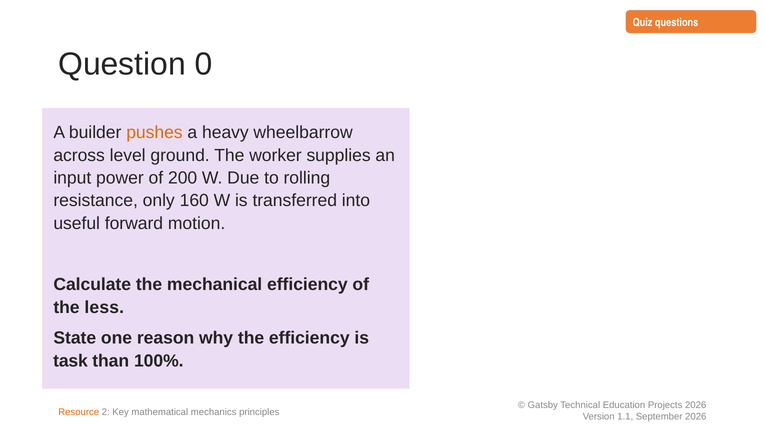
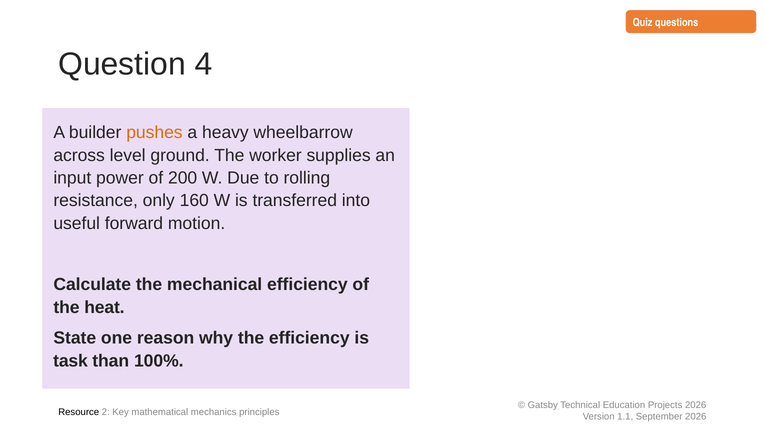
0: 0 -> 4
less: less -> heat
Resource colour: orange -> black
